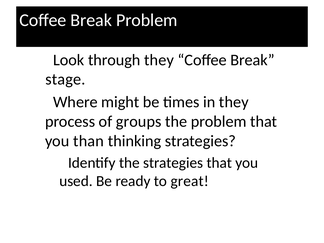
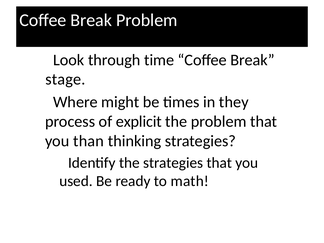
through they: they -> time
groups: groups -> explicit
great: great -> math
